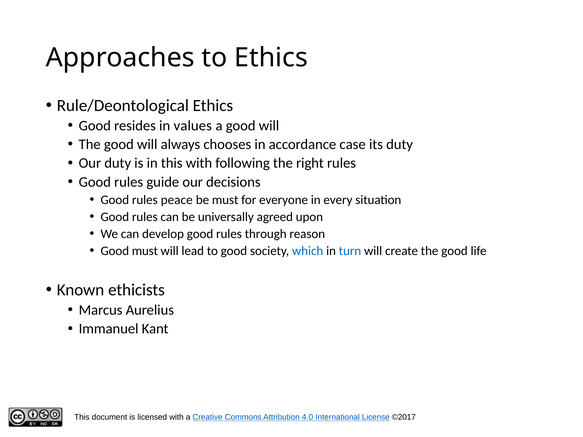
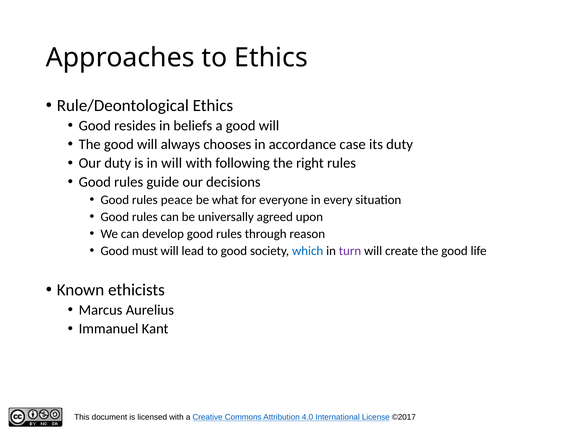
values: values -> beliefs
in this: this -> will
be must: must -> what
turn colour: blue -> purple
